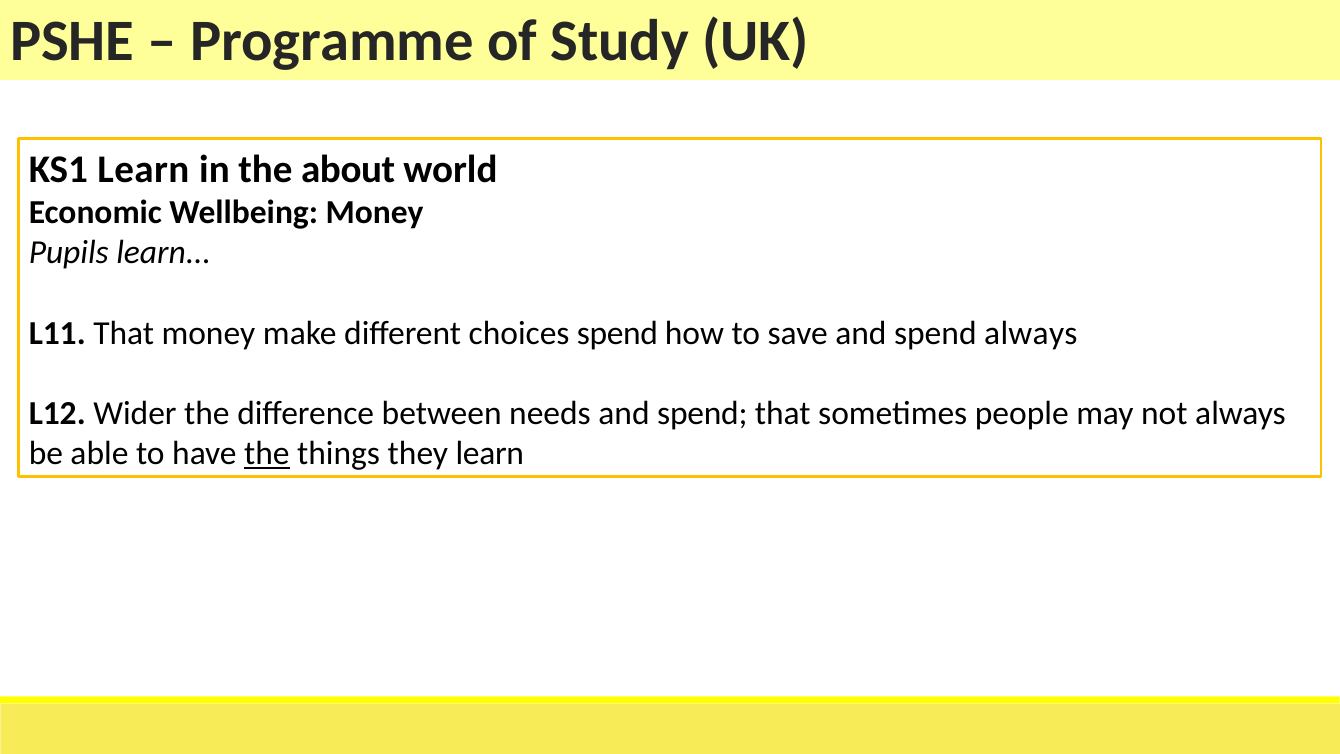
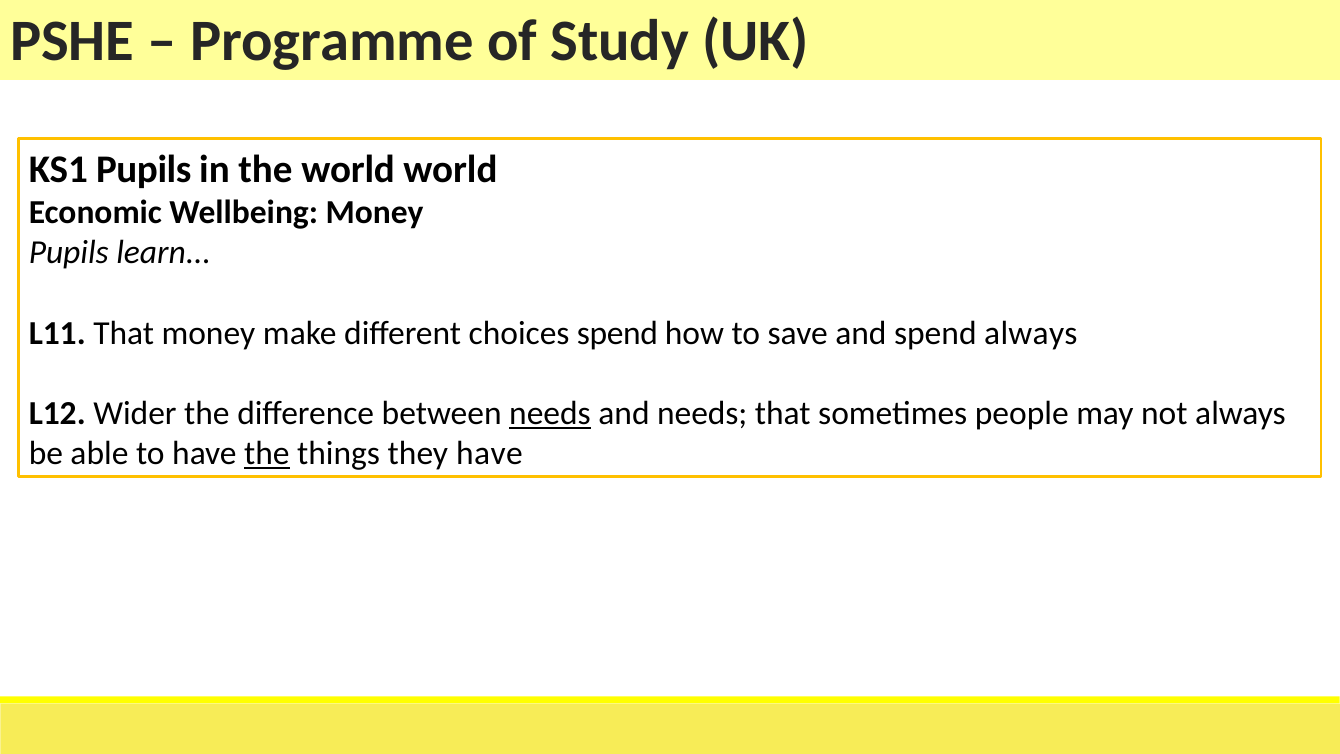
KS1 Learn: Learn -> Pupils
the about: about -> world
needs at (550, 414) underline: none -> present
spend at (702, 414): spend -> needs
they learn: learn -> have
